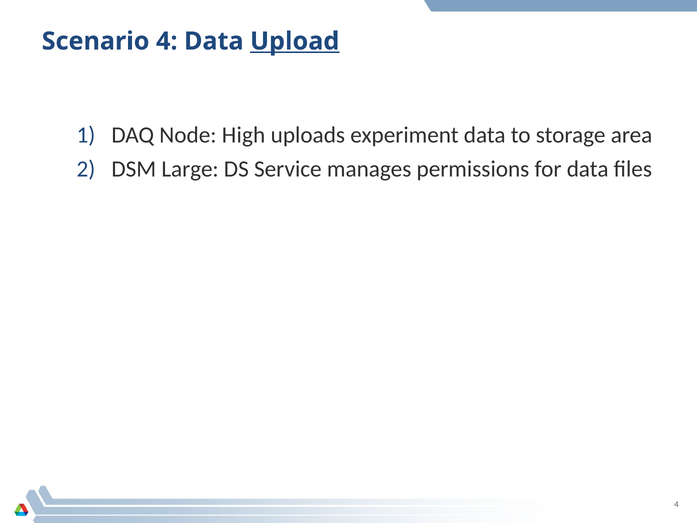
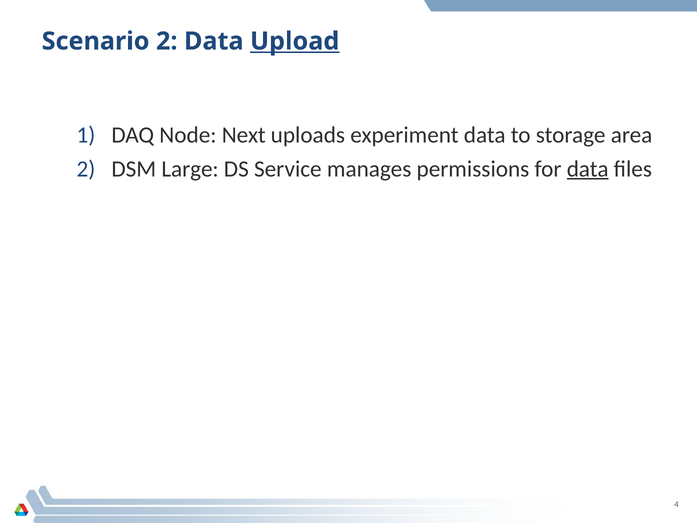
Scenario 4: 4 -> 2
High: High -> Next
data at (588, 169) underline: none -> present
